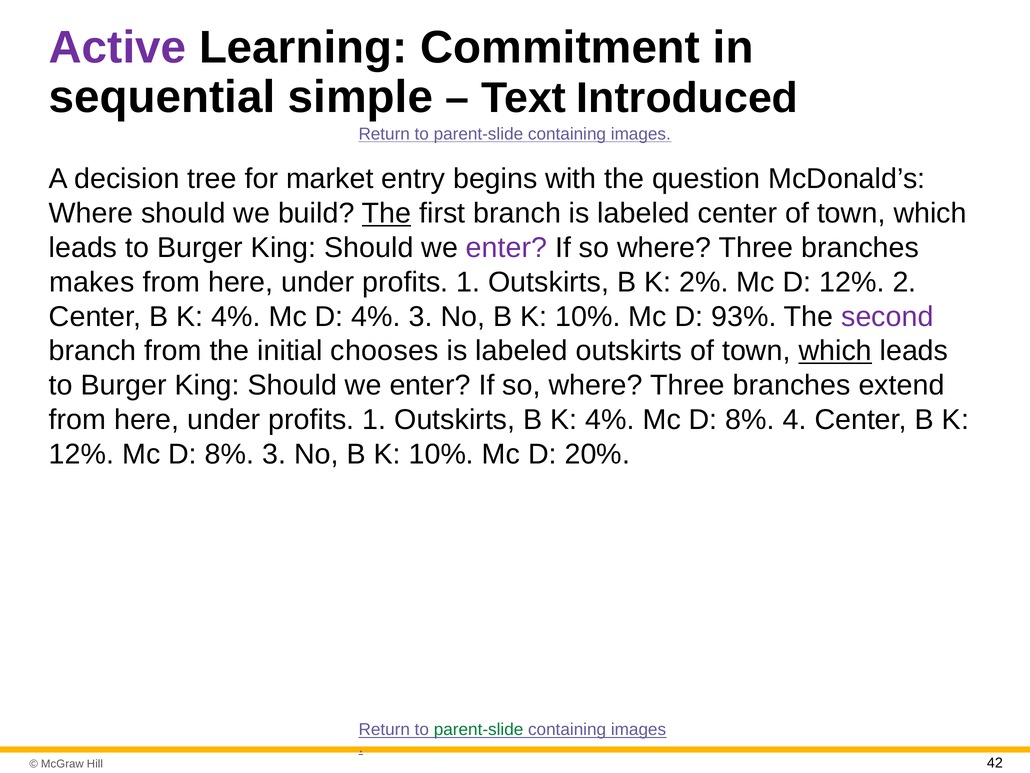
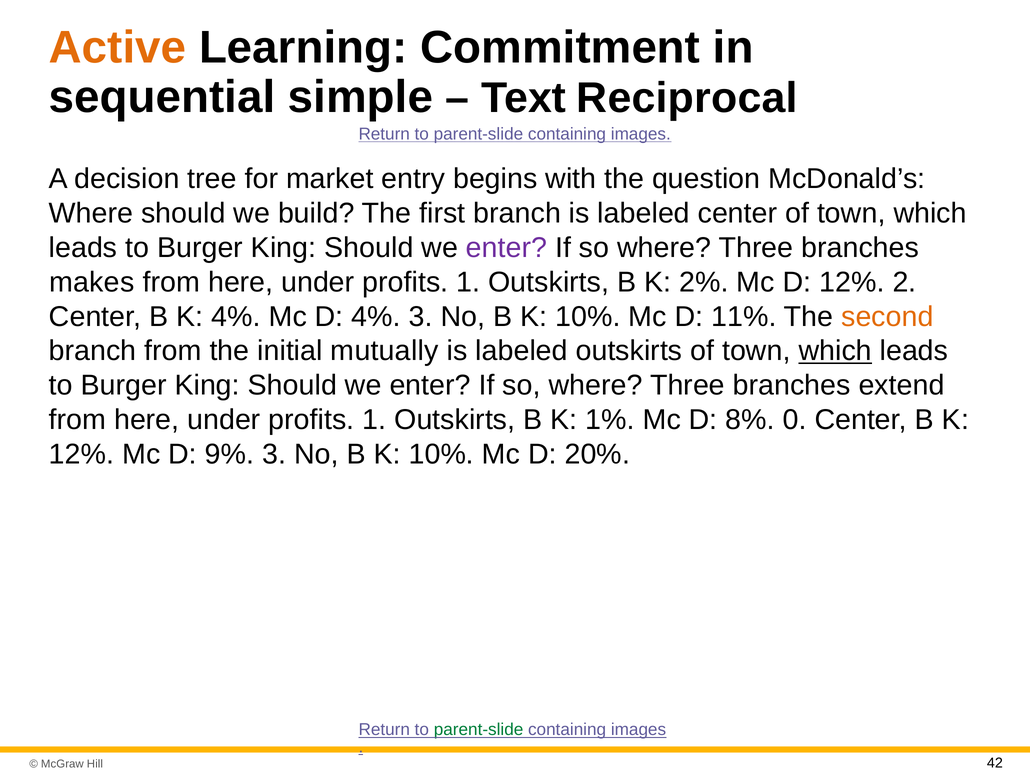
Active colour: purple -> orange
Introduced: Introduced -> Reciprocal
The at (387, 213) underline: present -> none
93%: 93% -> 11%
second colour: purple -> orange
chooses: chooses -> mutually
Outskirts B K 4%: 4% -> 1%
4: 4 -> 0
12% Mc D 8%: 8% -> 9%
